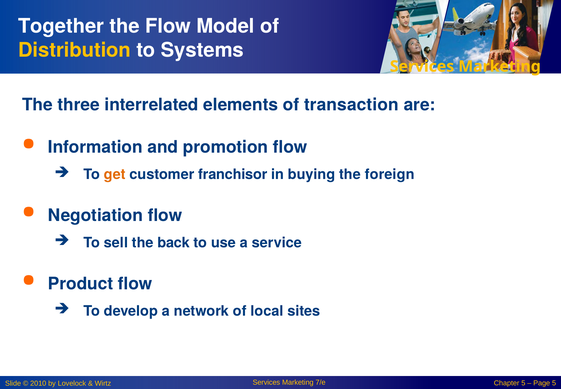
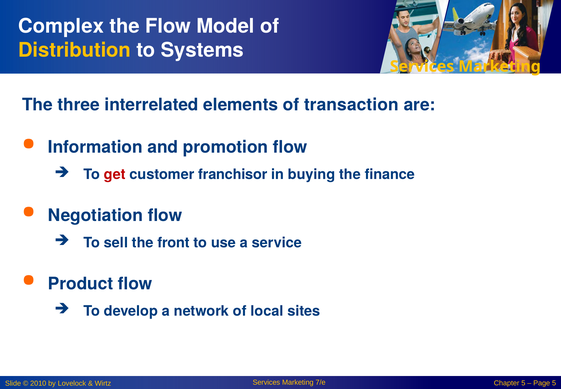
Together: Together -> Complex
get colour: orange -> red
foreign: foreign -> finance
back: back -> front
